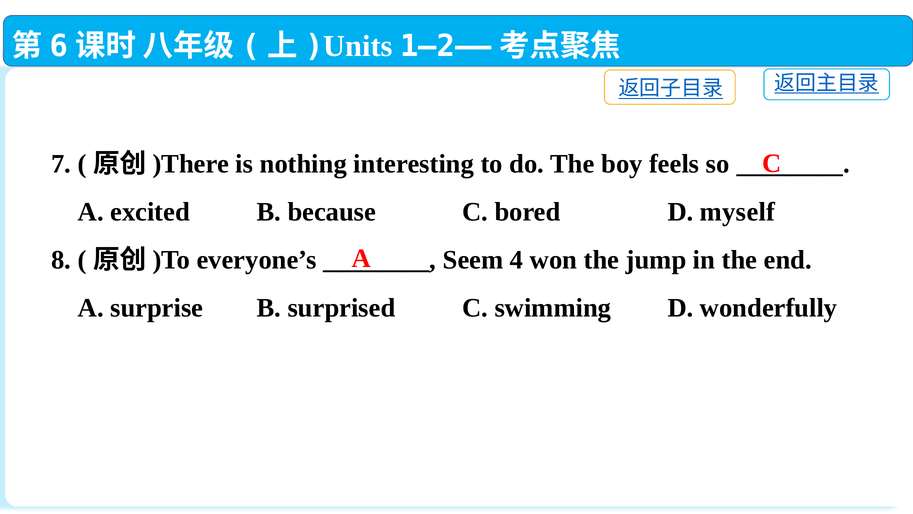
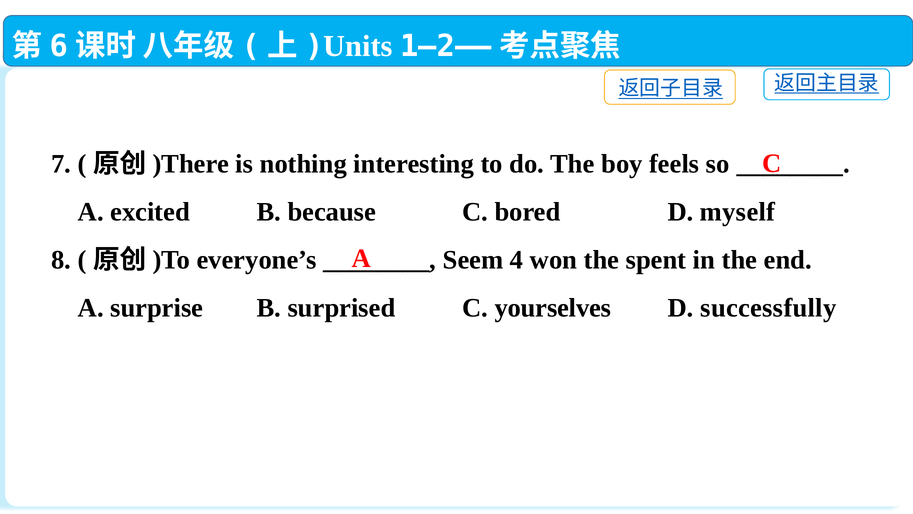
jump: jump -> spent
swimming: swimming -> yourselves
wonderfully: wonderfully -> successfully
